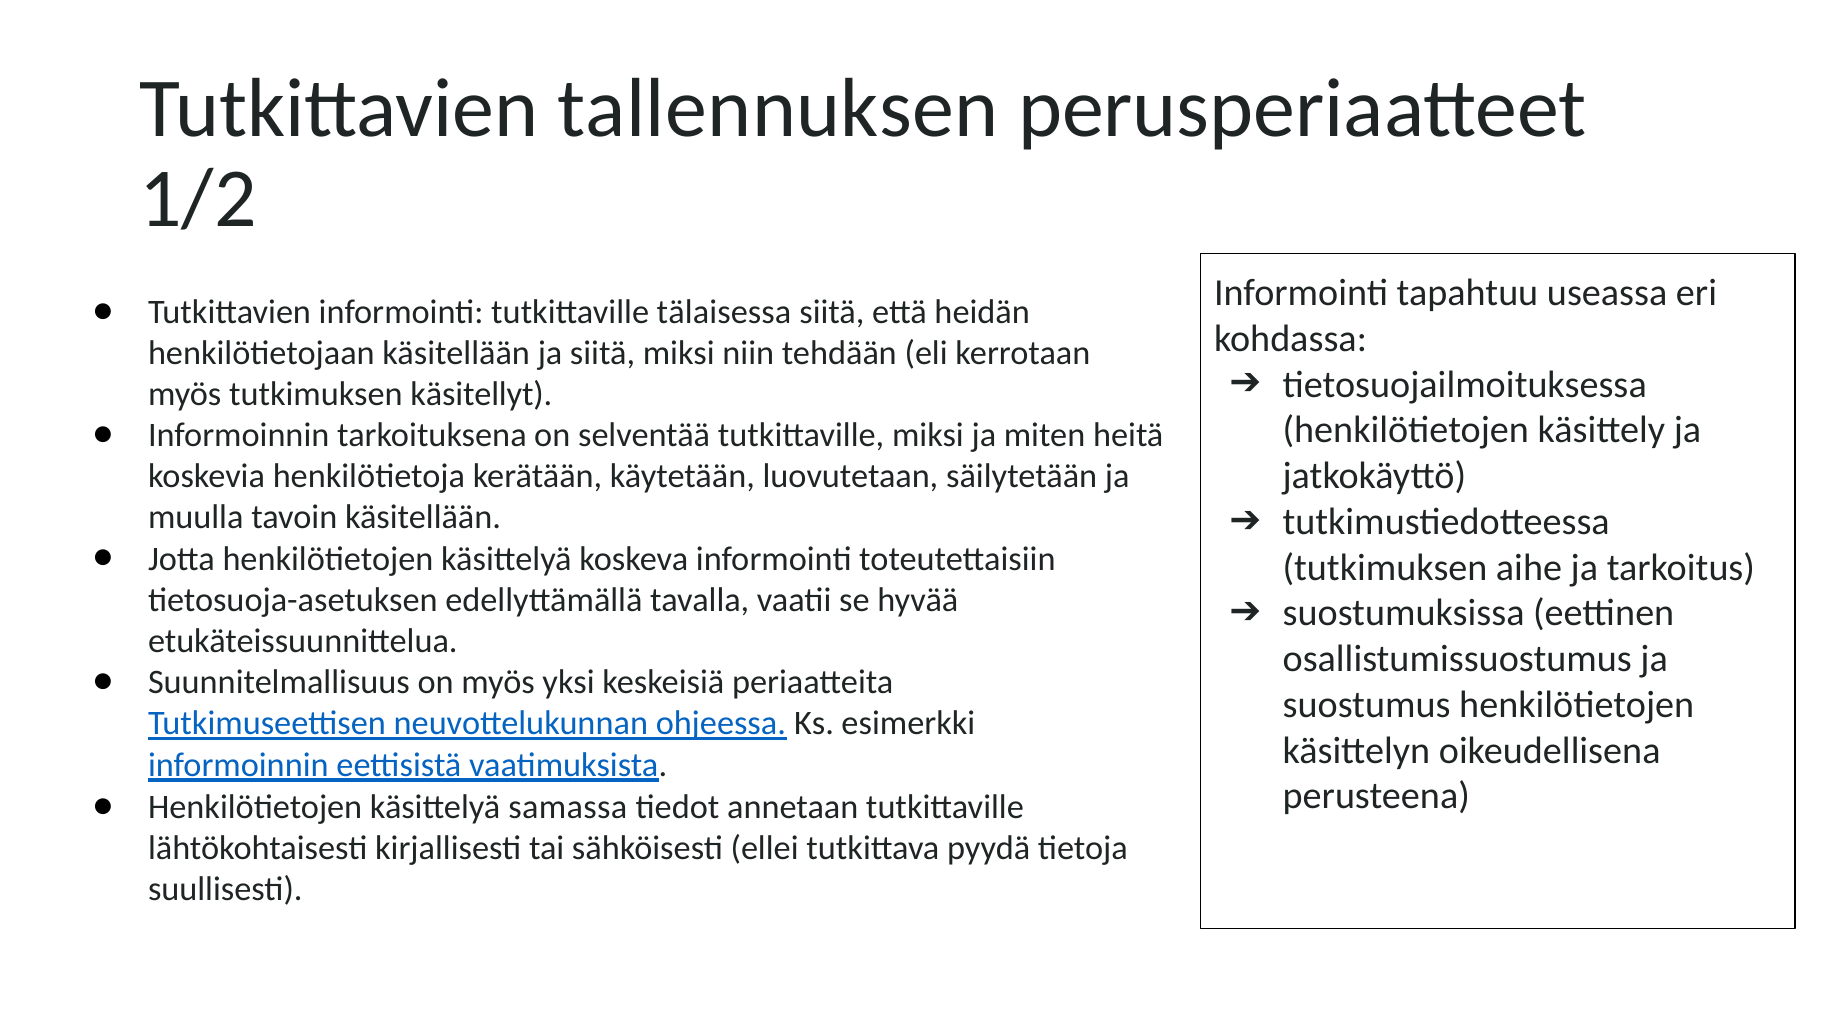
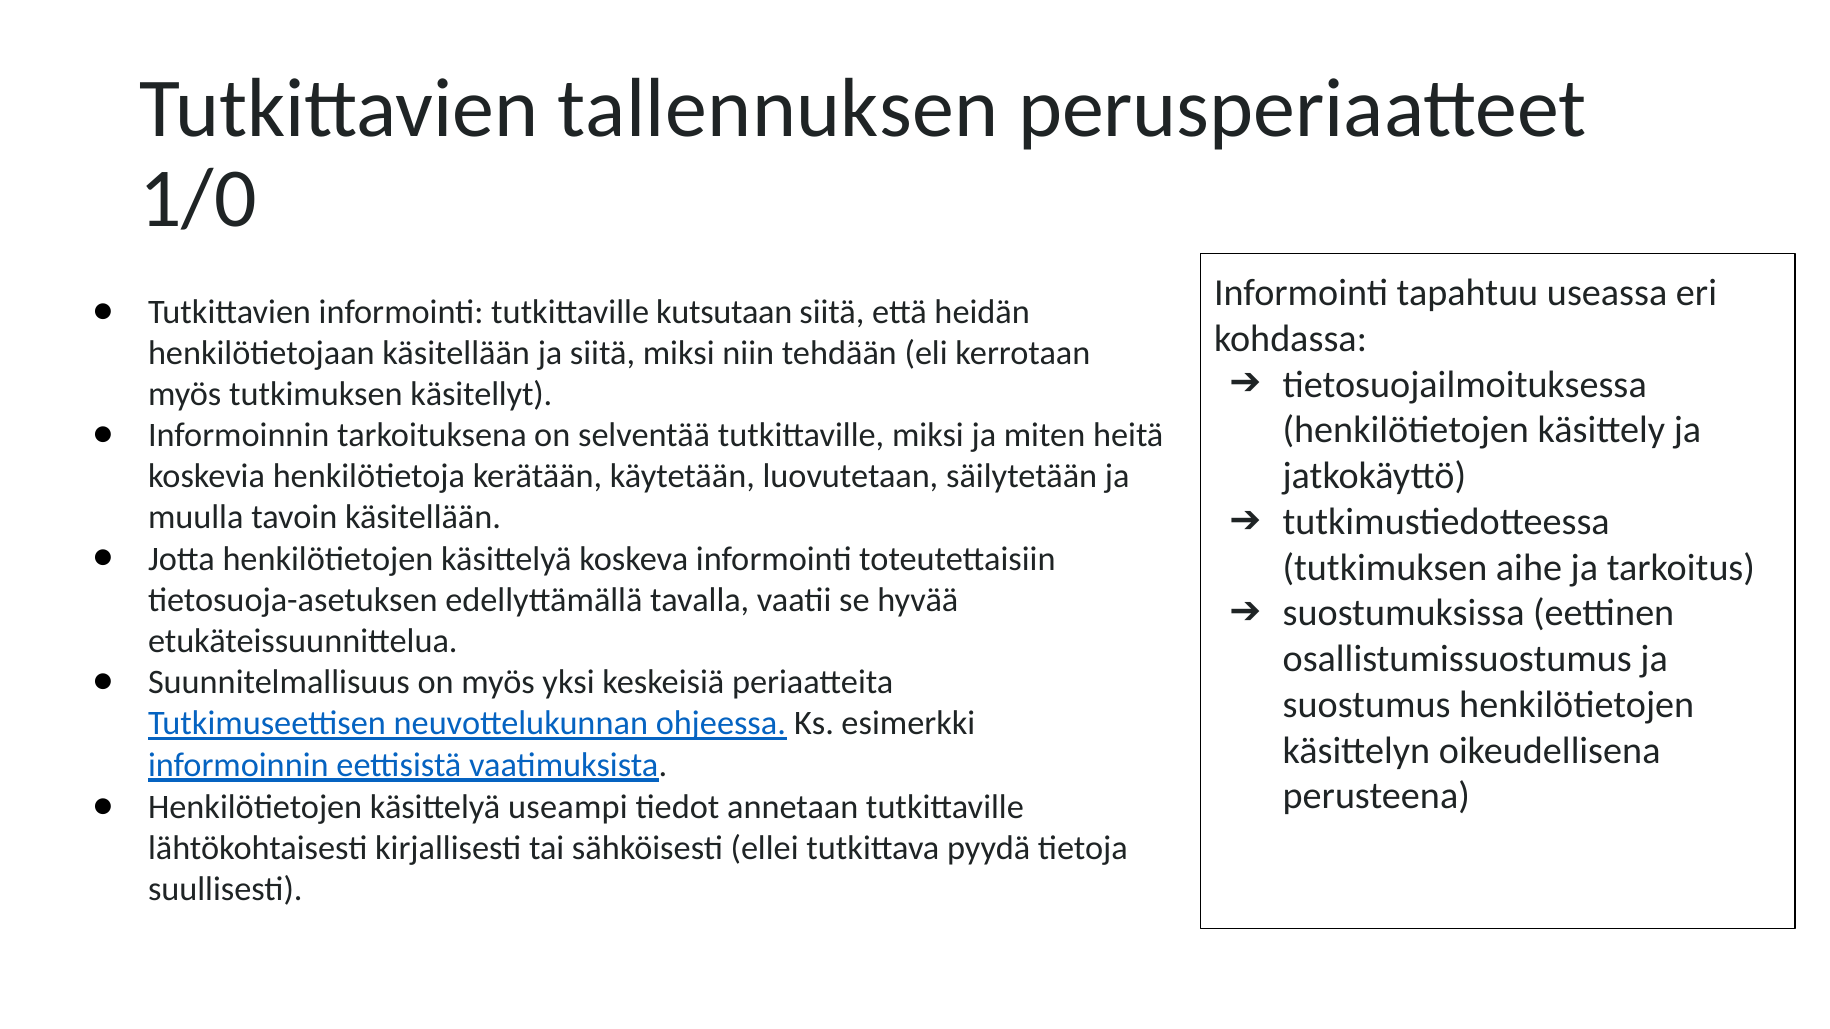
1/2: 1/2 -> 1/0
tälaisessa: tälaisessa -> kutsutaan
samassa: samassa -> useampi
